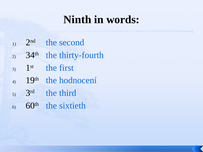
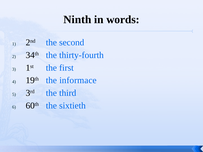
hodnocení: hodnocení -> informace
